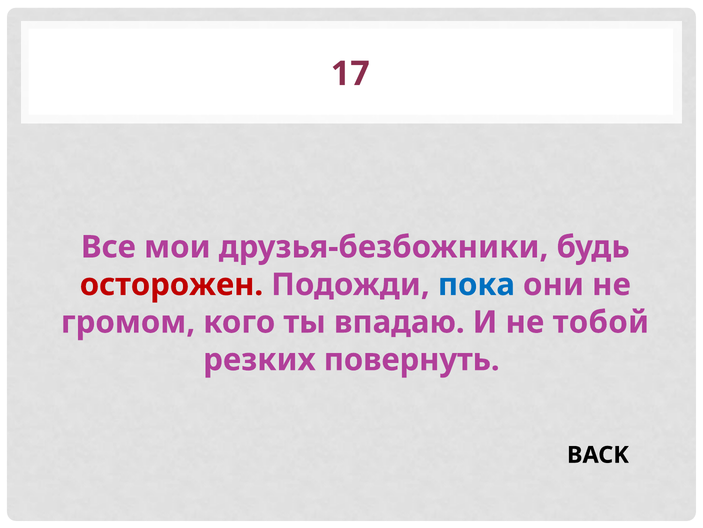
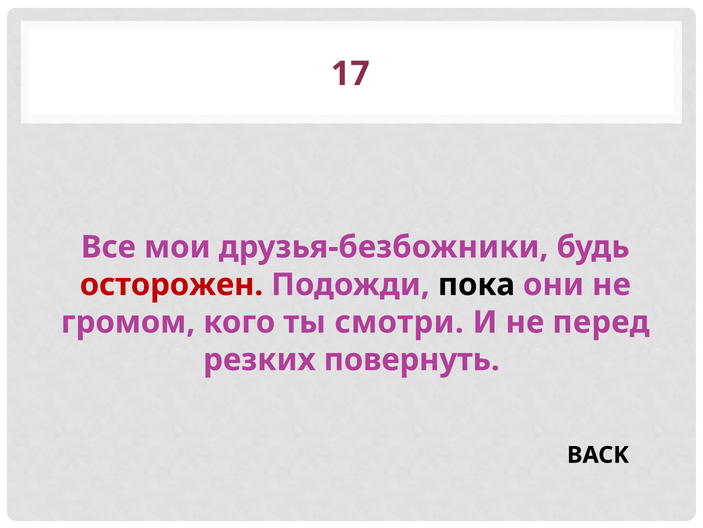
пока colour: blue -> black
впадаю: впадаю -> смотри
тобой: тобой -> перед
